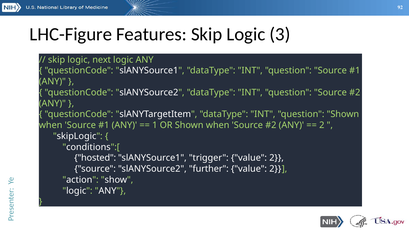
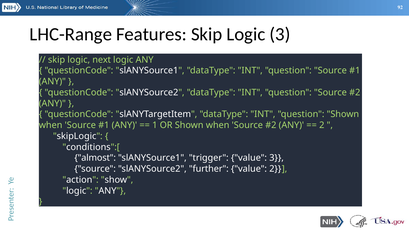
LHC-Figure: LHC-Figure -> LHC-Range
hosted: hosted -> almost
trigger value 2: 2 -> 3
